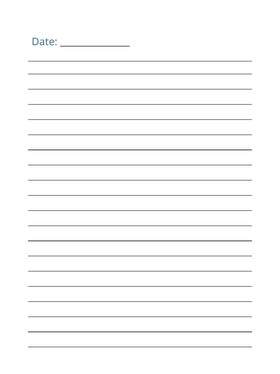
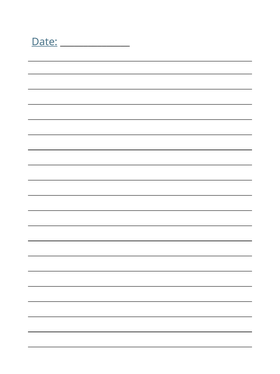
Date underline: none -> present
